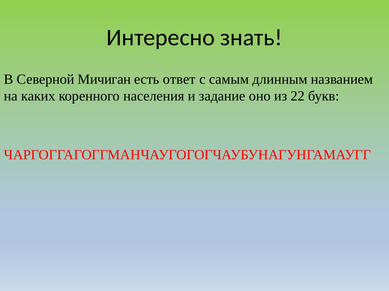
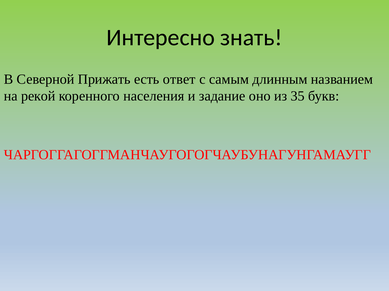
Мичиган: Мичиган -> Прижать
каких: каких -> рекой
22: 22 -> 35
